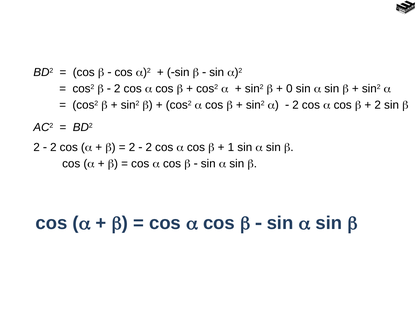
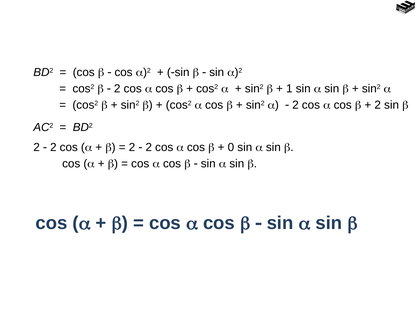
0: 0 -> 1
1: 1 -> 0
